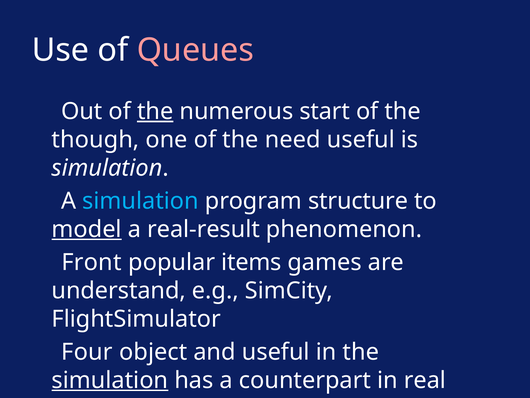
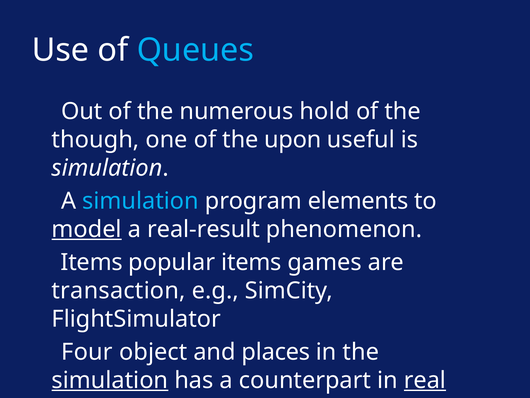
Queues colour: pink -> light blue
the at (155, 111) underline: present -> none
start: start -> hold
need: need -> upon
structure: structure -> elements
Front at (91, 262): Front -> Items
understand: understand -> transaction
and useful: useful -> places
real underline: none -> present
